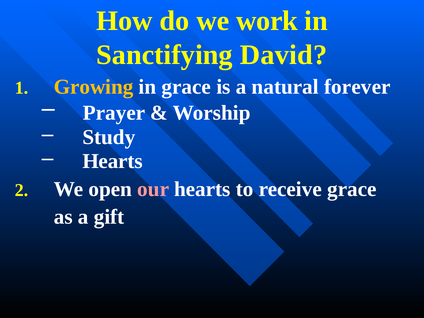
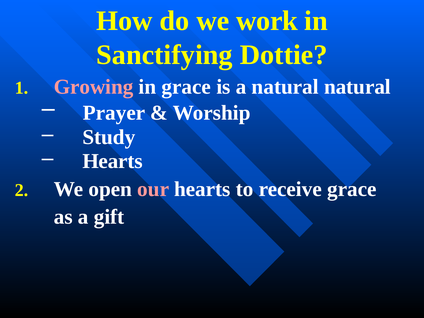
David: David -> Dottie
Growing colour: yellow -> pink
natural forever: forever -> natural
